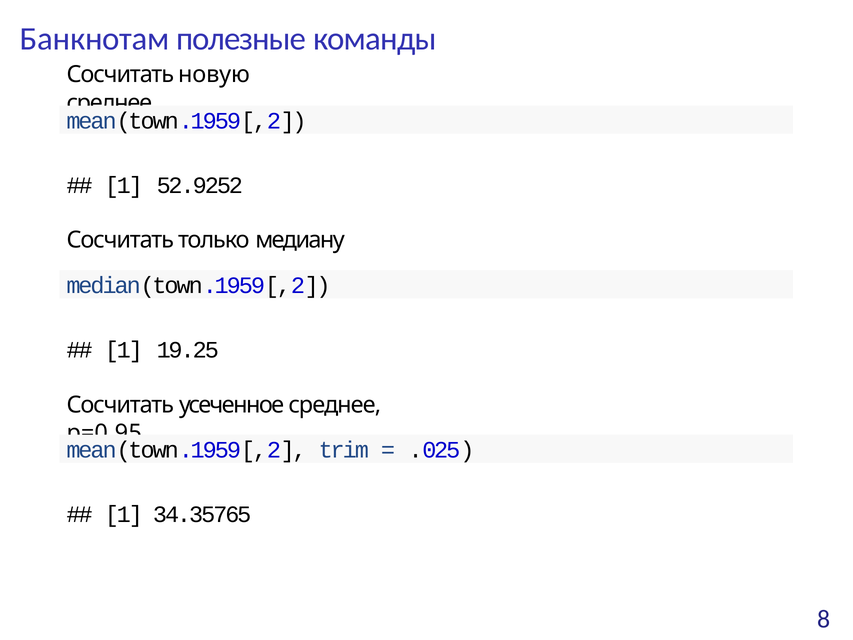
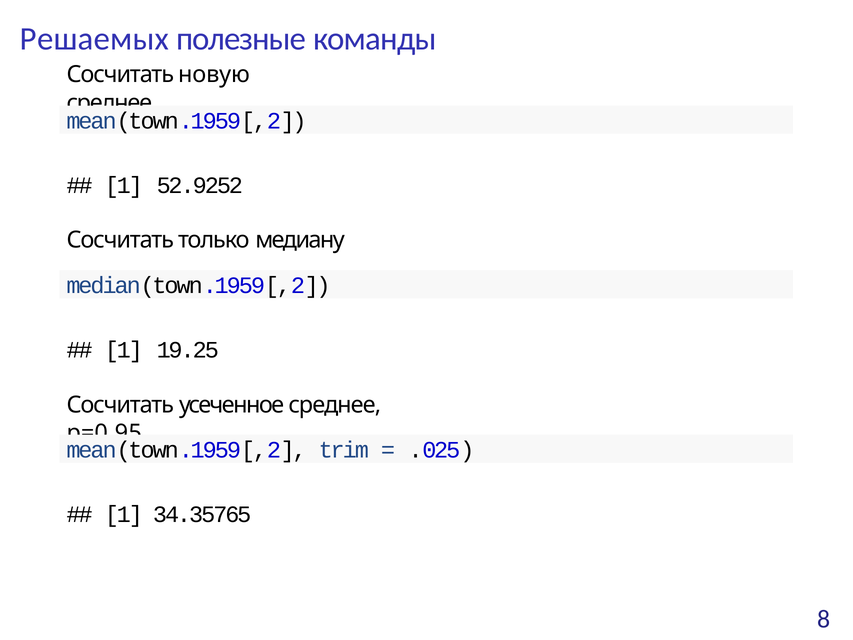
Банкнотам: Банкнотам -> Решаемых
